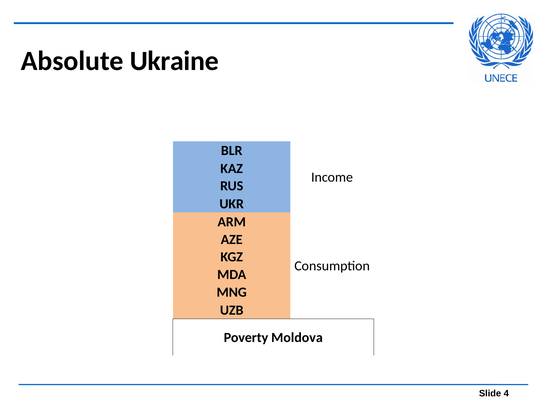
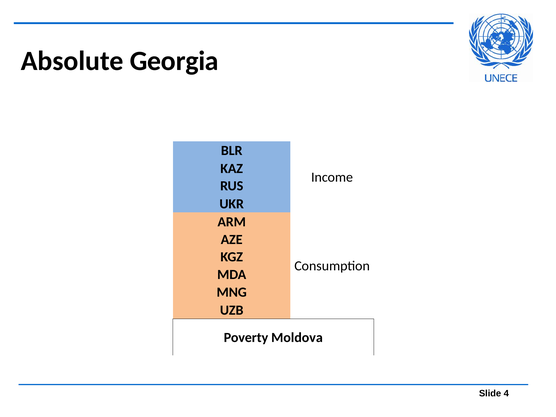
Ukraine: Ukraine -> Georgia
